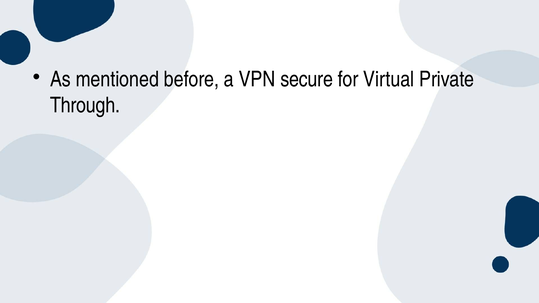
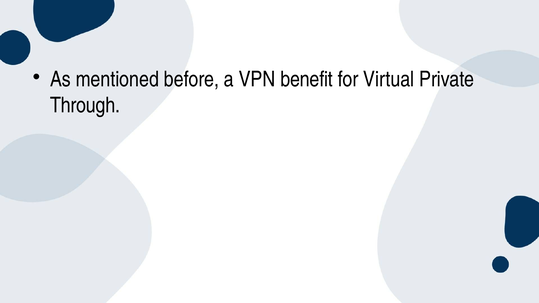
secure: secure -> benefit
